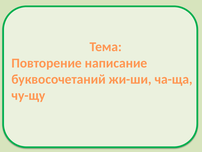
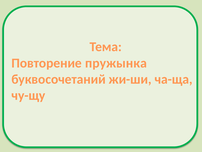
написание: написание -> пружынка
